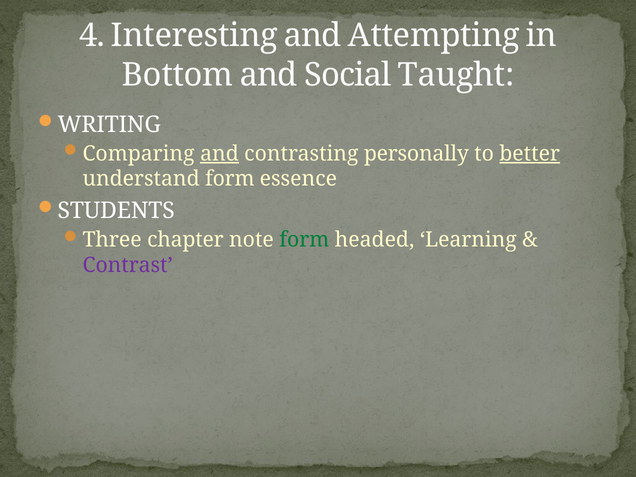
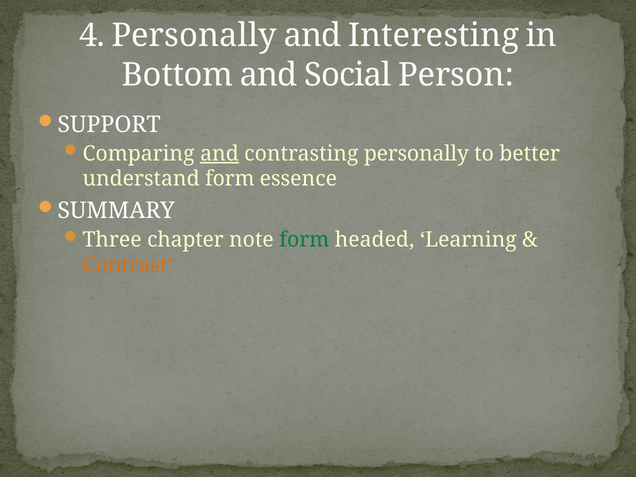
4 Interesting: Interesting -> Personally
Attempting: Attempting -> Interesting
Taught: Taught -> Person
WRITING: WRITING -> SUPPORT
better underline: present -> none
STUDENTS: STUDENTS -> SUMMARY
Contrast colour: purple -> orange
